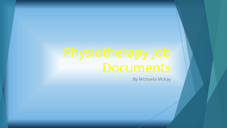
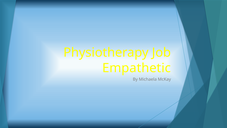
Documents: Documents -> Empathetic
